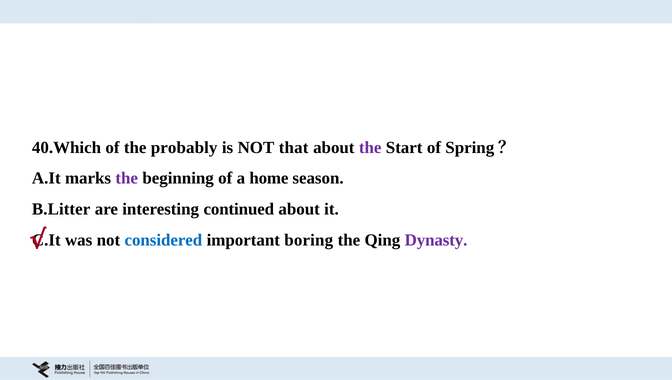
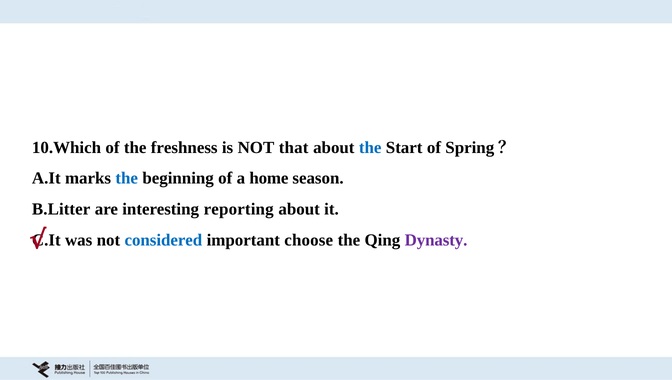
40.Which: 40.Which -> 10.Which
probably: probably -> freshness
the at (370, 148) colour: purple -> blue
the at (127, 178) colour: purple -> blue
continued: continued -> reporting
boring: boring -> choose
